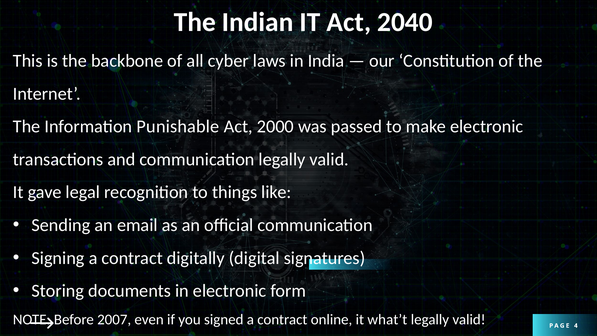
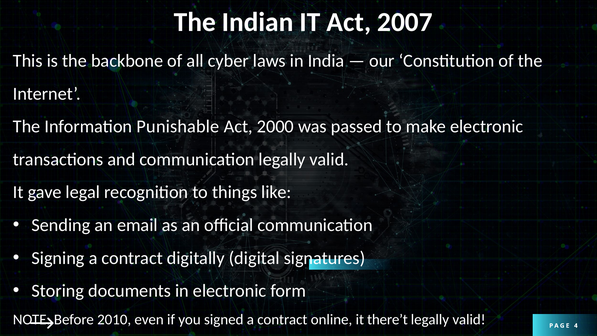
2040: 2040 -> 2007
2007: 2007 -> 2010
what’t: what’t -> there’t
